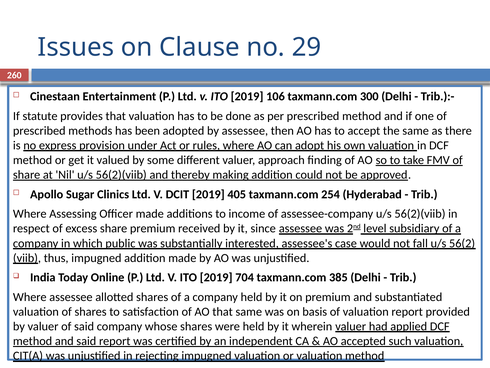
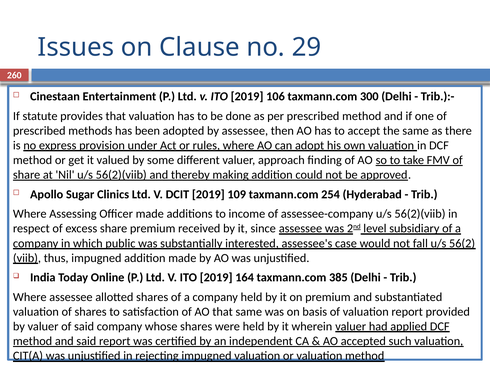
405: 405 -> 109
704: 704 -> 164
